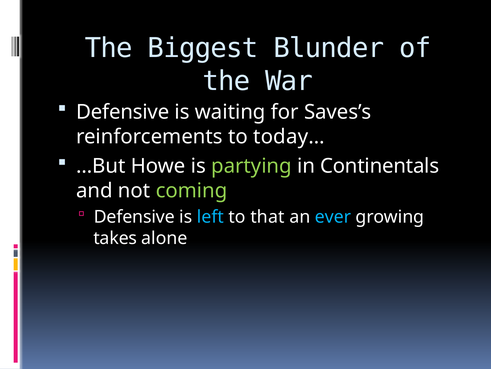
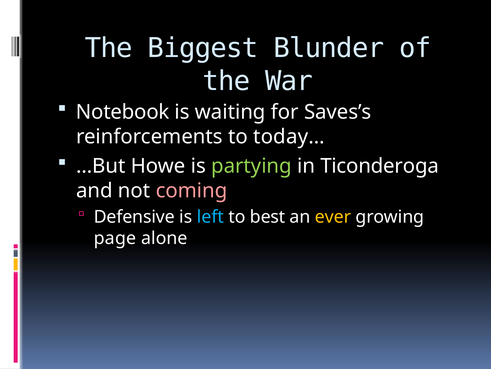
Defensive at (123, 112): Defensive -> Notebook
Continentals: Continentals -> Ticonderoga
coming colour: light green -> pink
that: that -> best
ever colour: light blue -> yellow
takes: takes -> page
